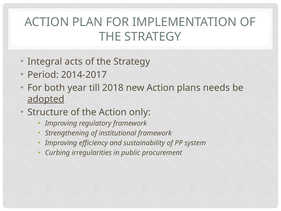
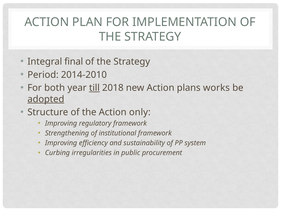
acts: acts -> final
2014-2017: 2014-2017 -> 2014-2010
till underline: none -> present
needs: needs -> works
